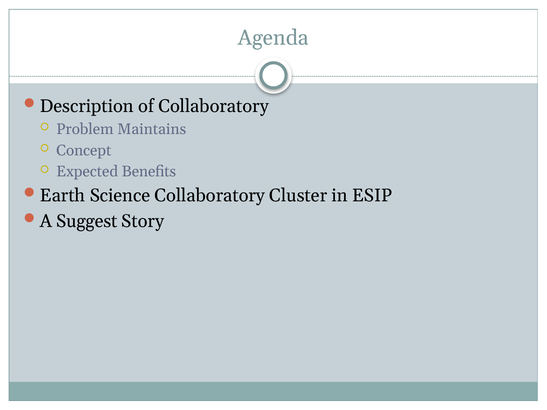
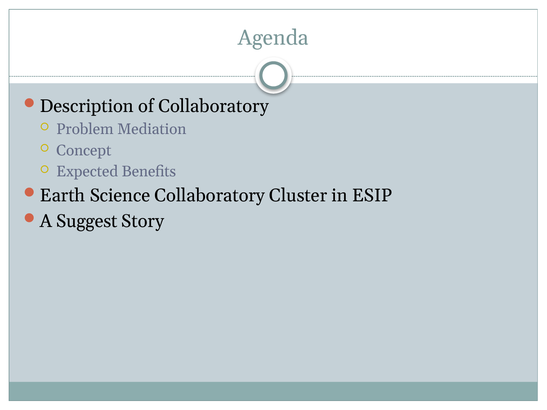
Maintains: Maintains -> Mediation
